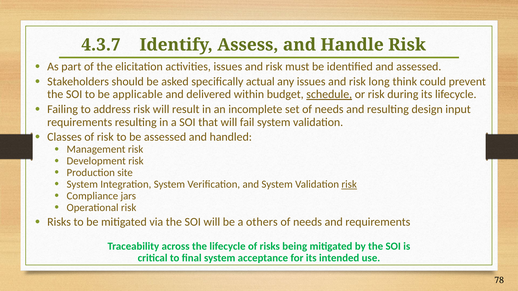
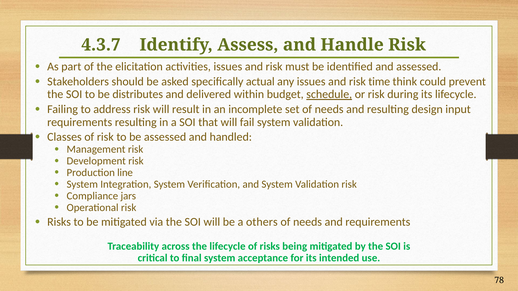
long: long -> time
applicable: applicable -> distributes
site: site -> line
risk at (349, 185) underline: present -> none
